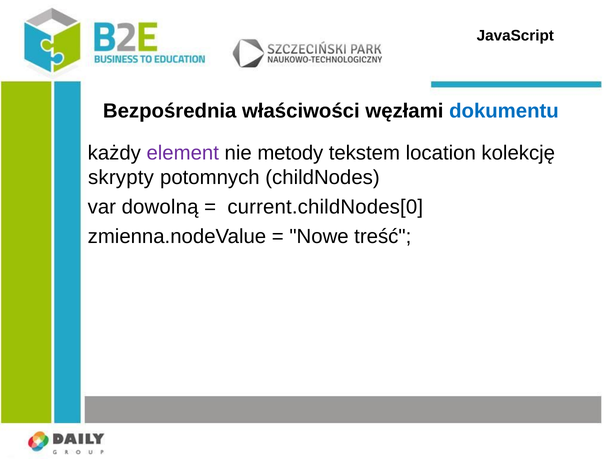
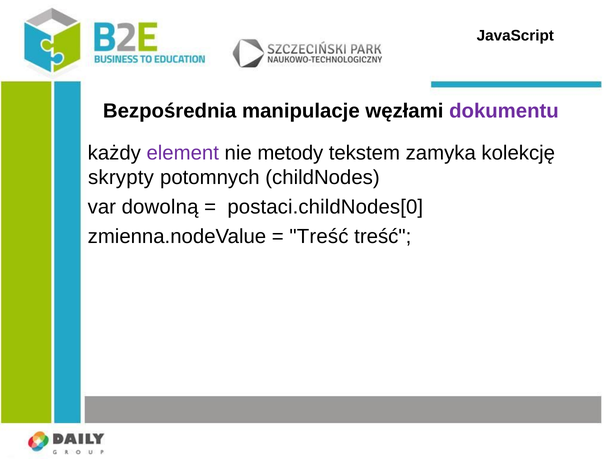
właściwości: właściwości -> manipulacje
dokumentu colour: blue -> purple
location: location -> zamyka
current.childNodes[0: current.childNodes[0 -> postaci.childNodes[0
Nowe at (319, 236): Nowe -> Treść
